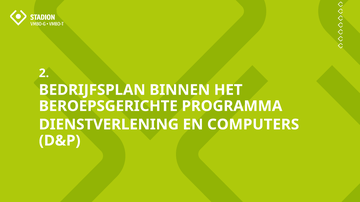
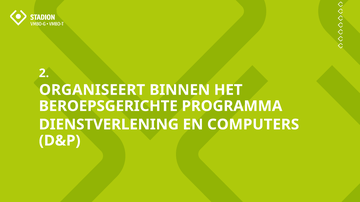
BEDRIJFSPLAN: BEDRIJFSPLAN -> ORGANISEERT
